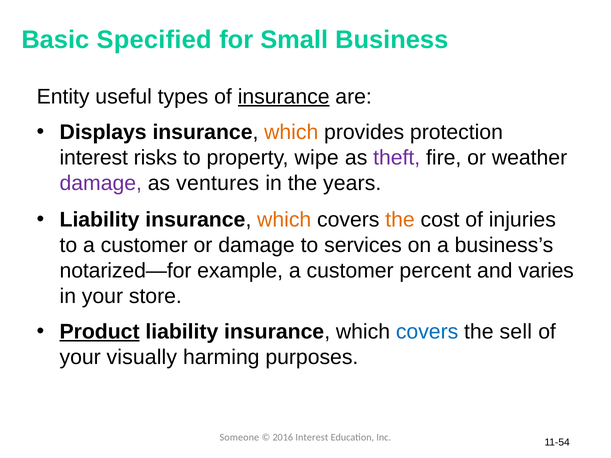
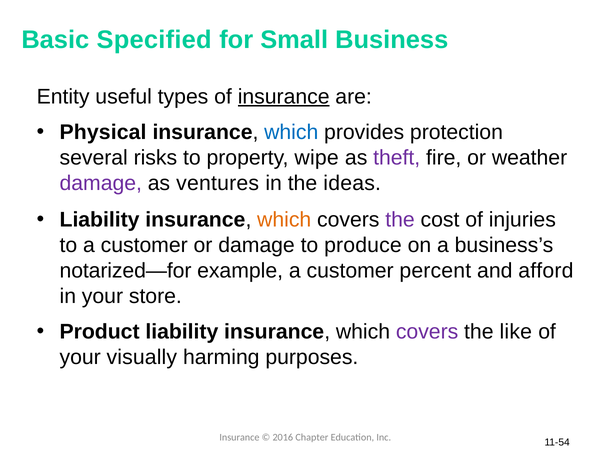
Displays: Displays -> Physical
which at (291, 132) colour: orange -> blue
interest at (94, 158): interest -> several
years: years -> ideas
the at (400, 220) colour: orange -> purple
services: services -> produce
varies: varies -> afford
Product underline: present -> none
covers at (427, 332) colour: blue -> purple
sell: sell -> like
Someone at (239, 438): Someone -> Insurance
2016 Interest: Interest -> Chapter
